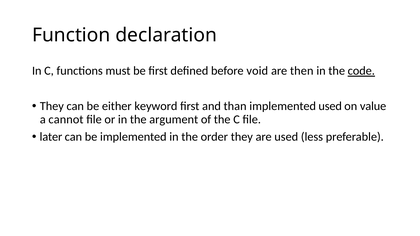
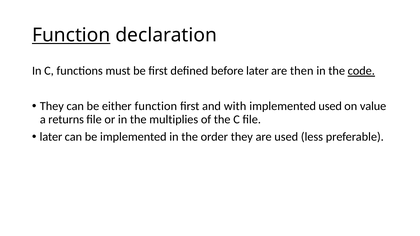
Function at (71, 35) underline: none -> present
before void: void -> later
either keyword: keyword -> function
than: than -> with
cannot: cannot -> returns
argument: argument -> multiplies
